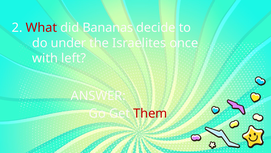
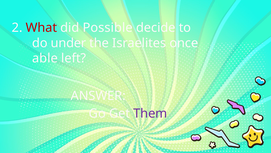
Bananas: Bananas -> Possible
with: with -> able
Them colour: red -> purple
